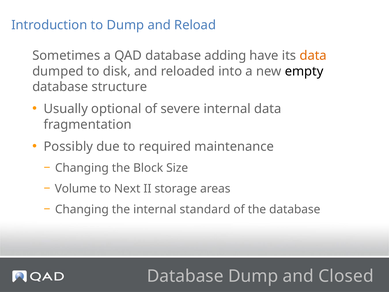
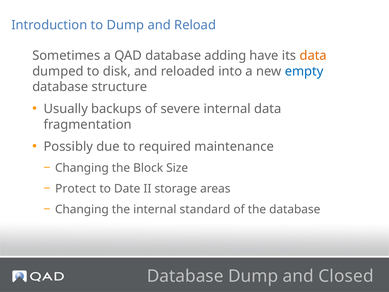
empty colour: black -> blue
optional: optional -> backups
Volume: Volume -> Protect
Next: Next -> Date
